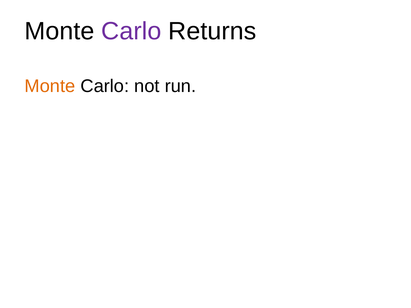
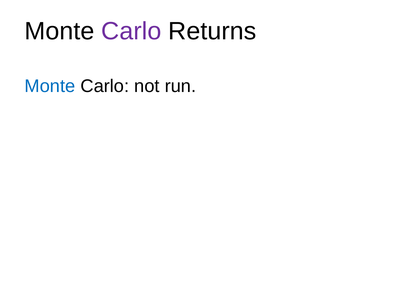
Monte at (50, 86) colour: orange -> blue
